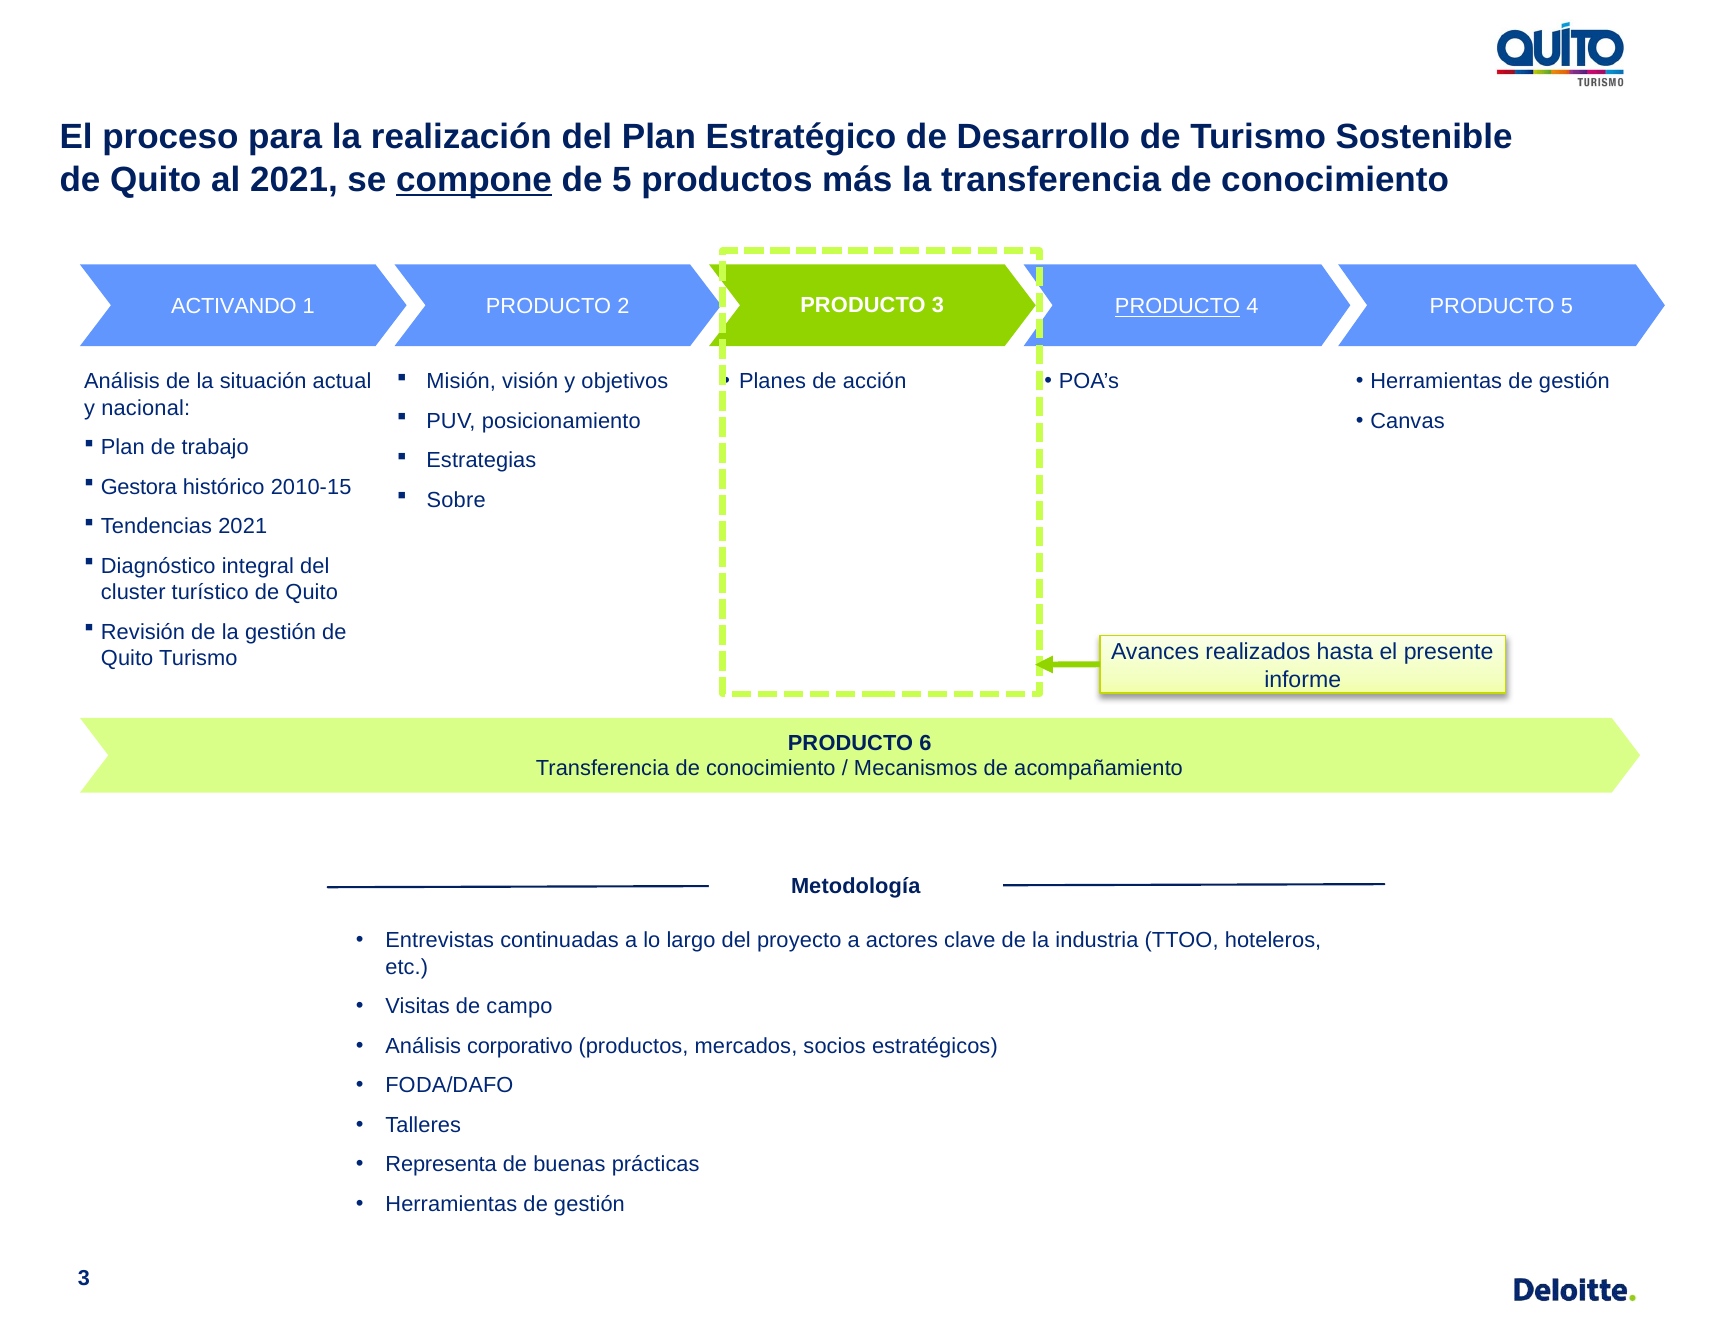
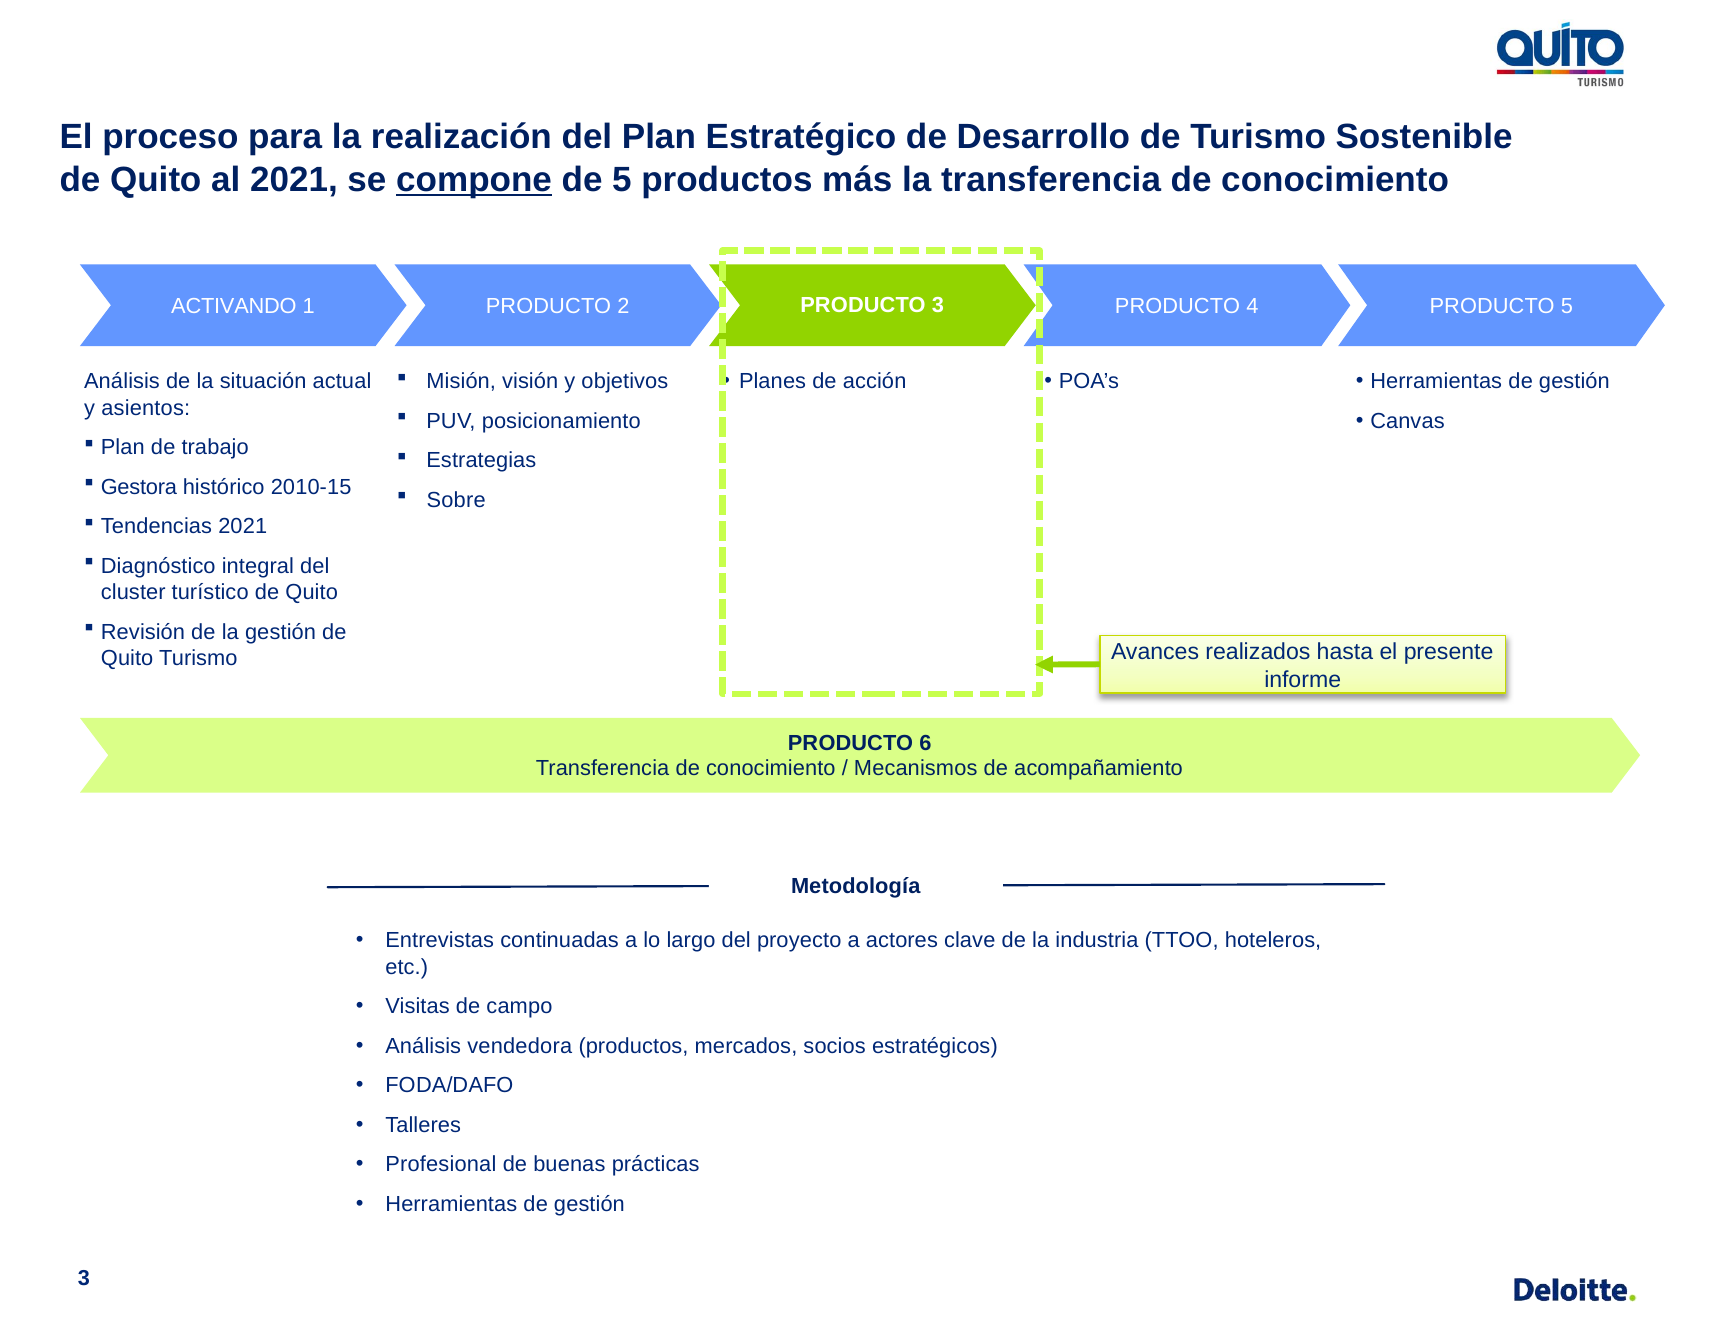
PRODUCTO at (1178, 307) underline: present -> none
nacional: nacional -> asientos
corporativo: corporativo -> vendedora
Representa: Representa -> Profesional
